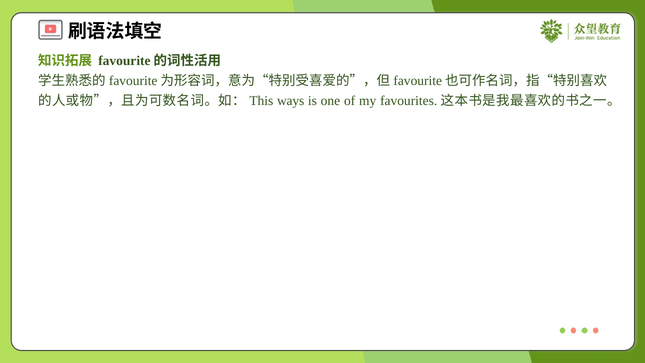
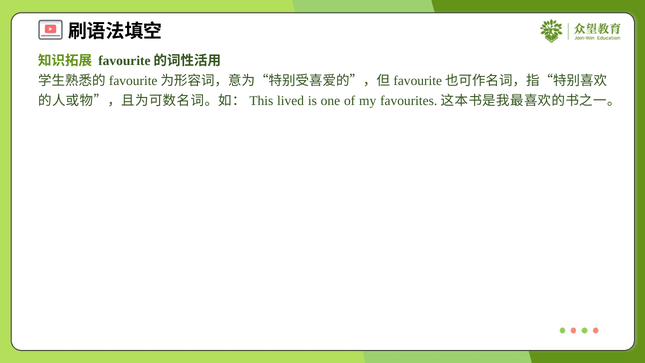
ways: ways -> lived
